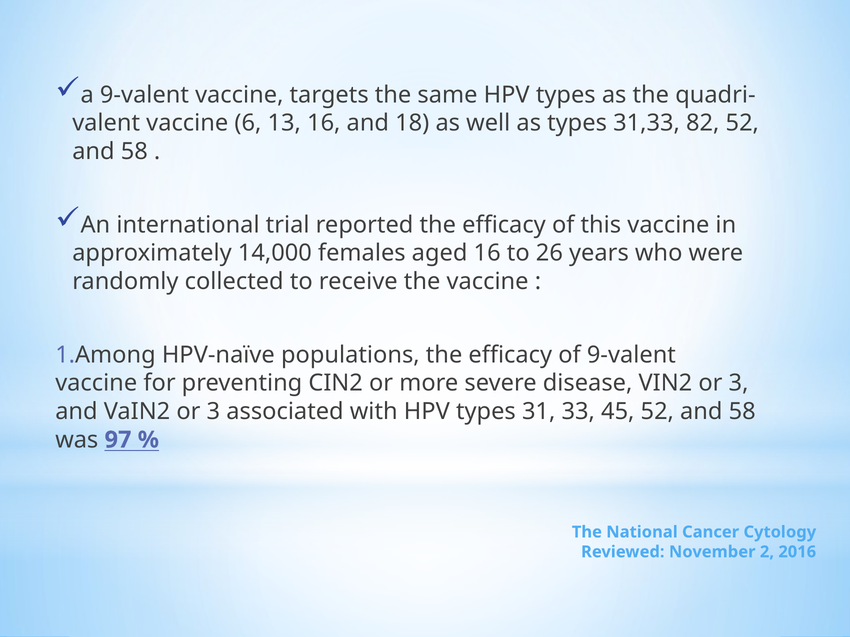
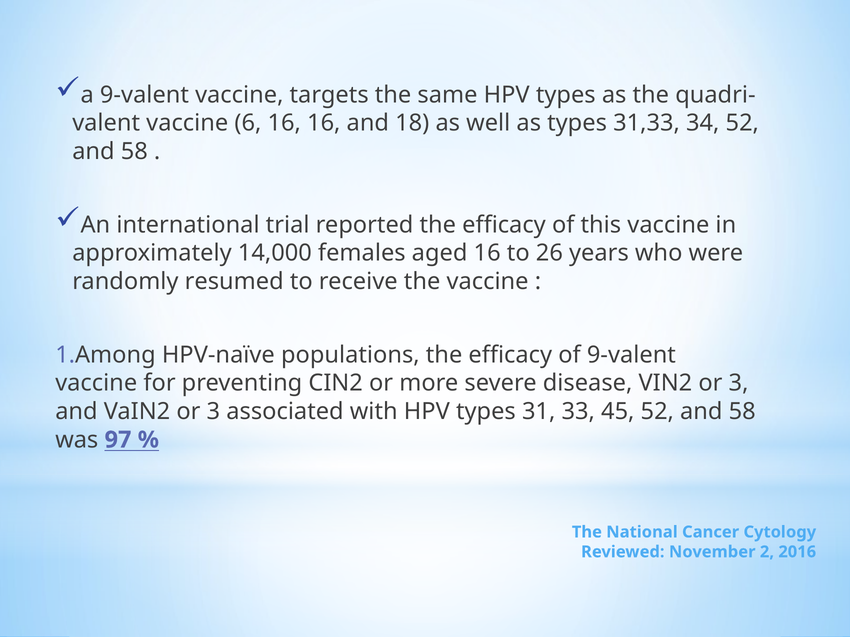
6 13: 13 -> 16
82: 82 -> 34
collected: collected -> resumed
